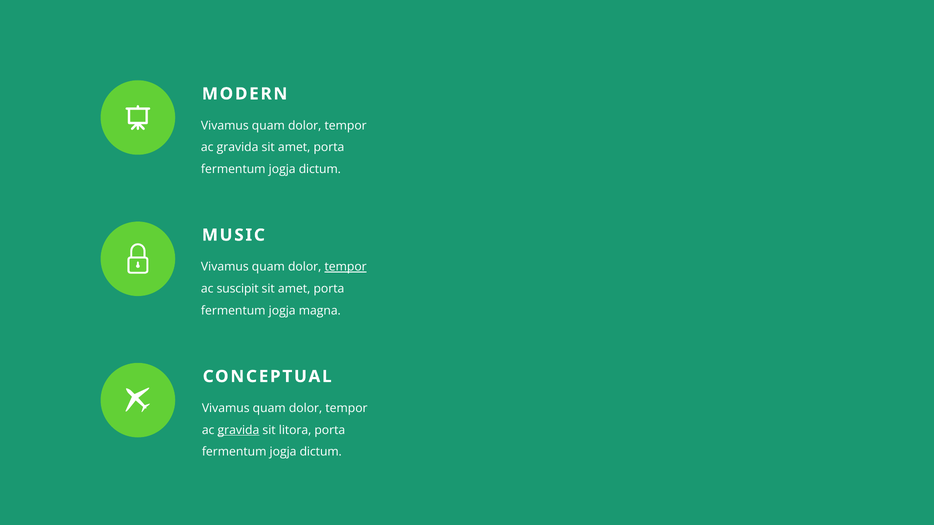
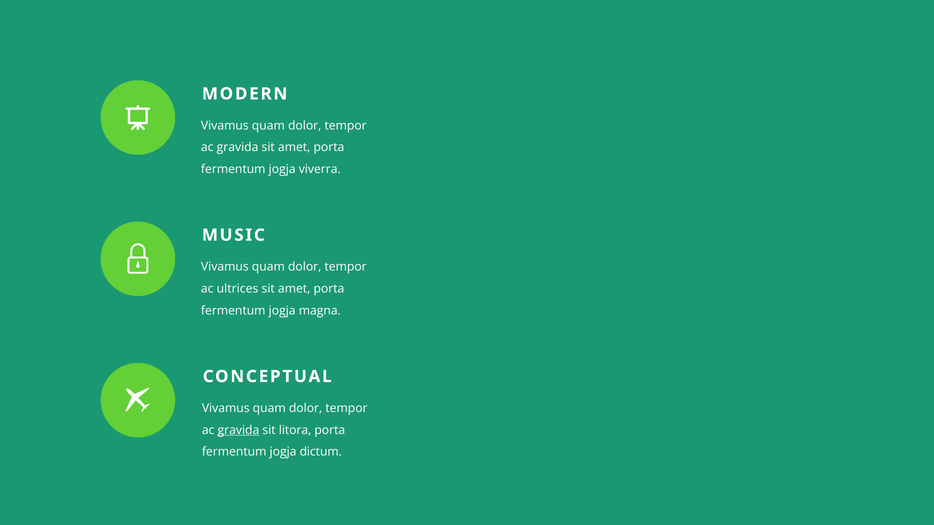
dictum at (320, 169): dictum -> viverra
tempor at (346, 267) underline: present -> none
suscipit: suscipit -> ultrices
